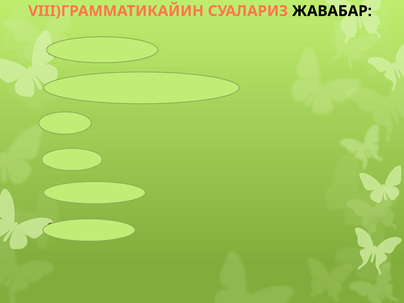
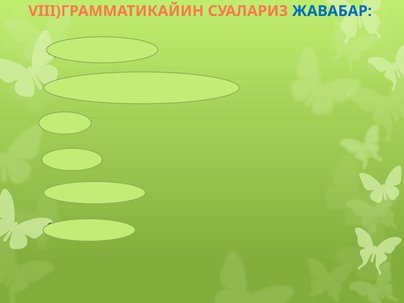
ЖАВАБАР colour: black -> blue
